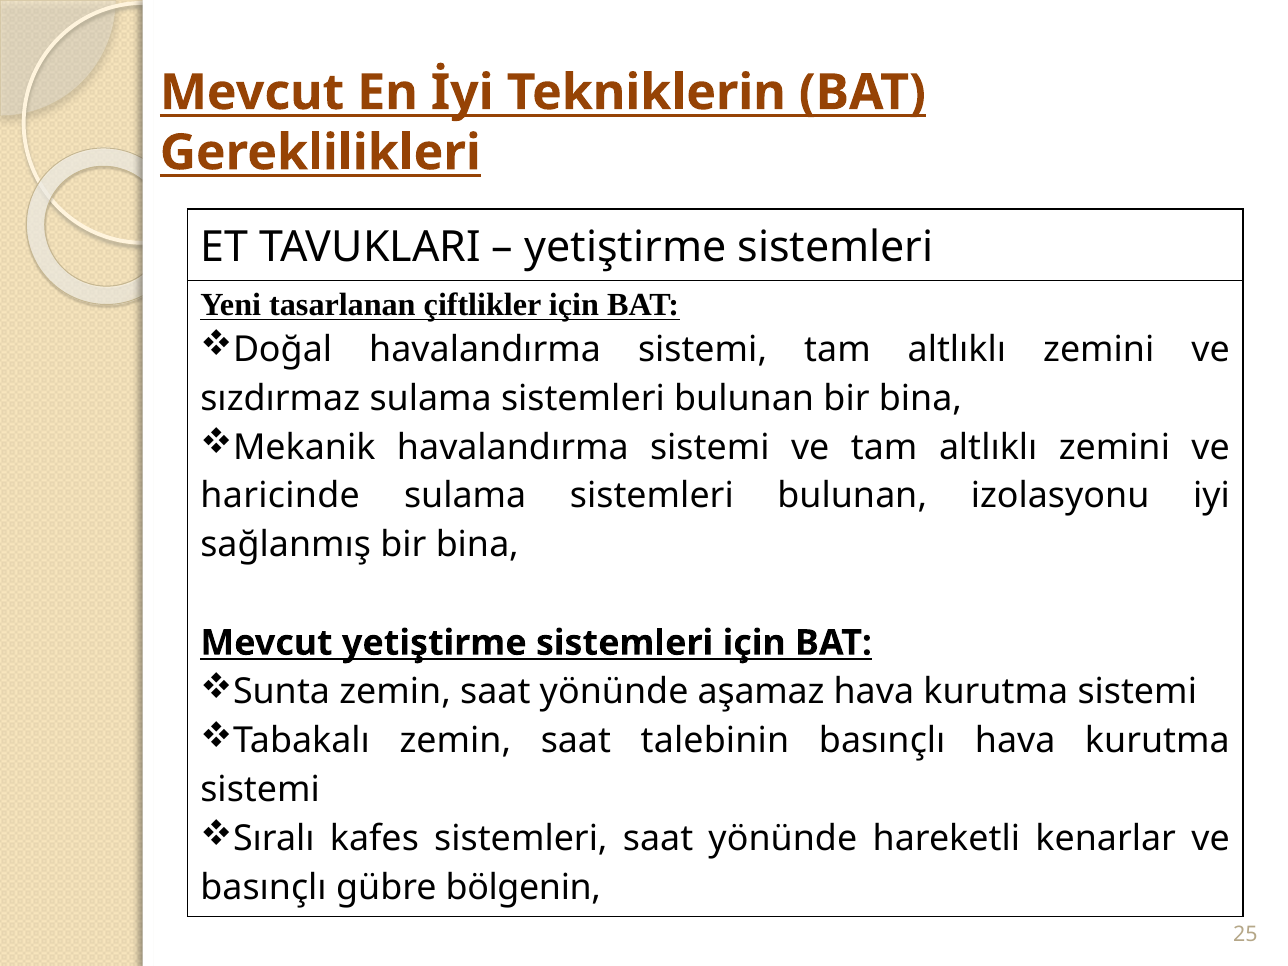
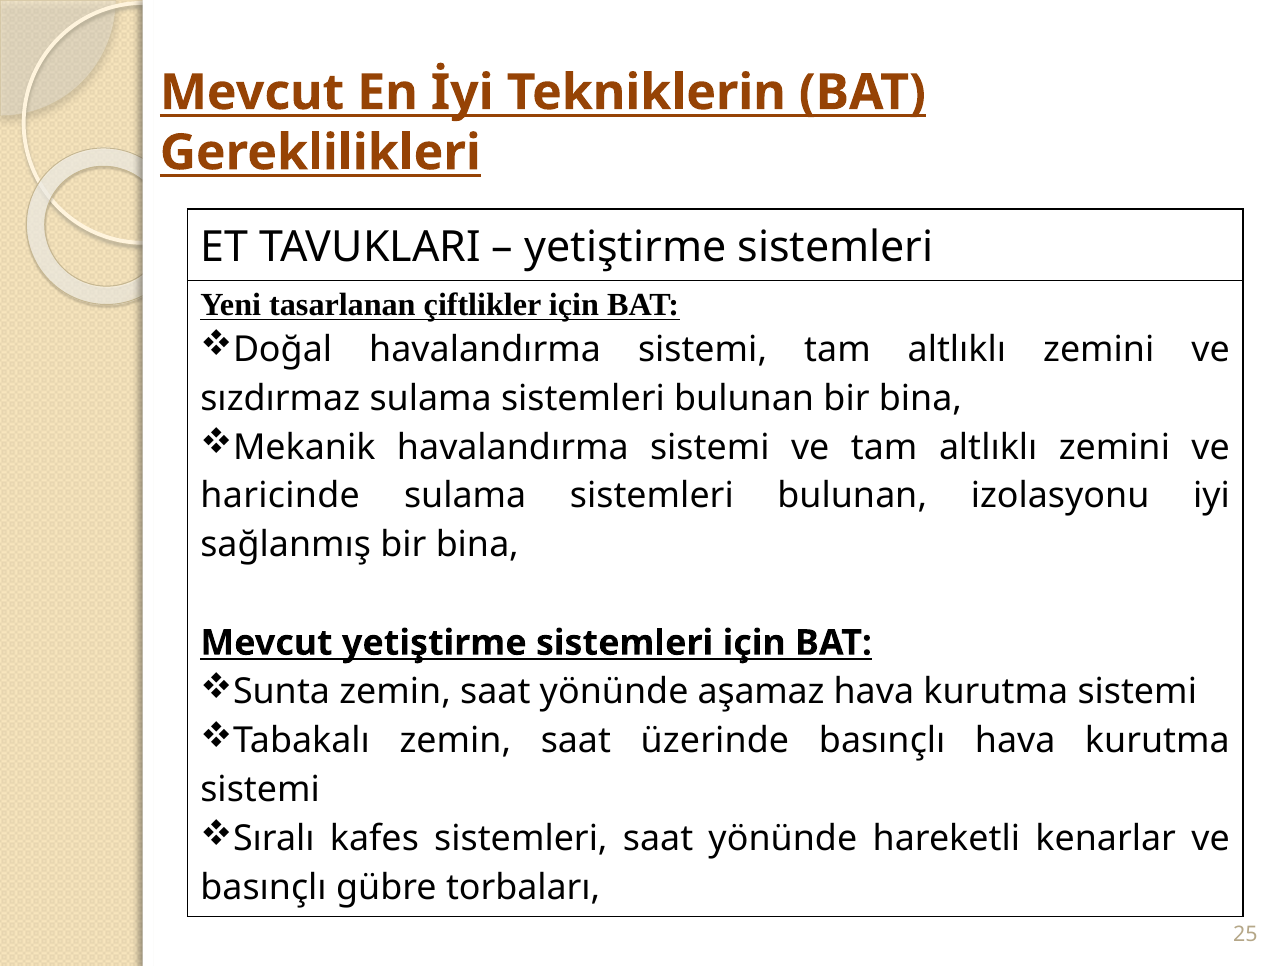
talebinin: talebinin -> üzerinde
bölgenin: bölgenin -> torbaları
